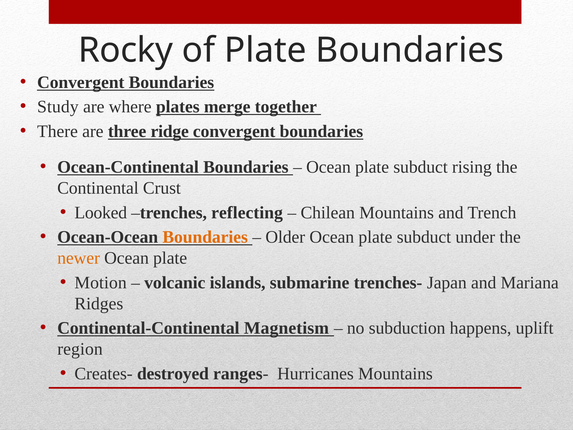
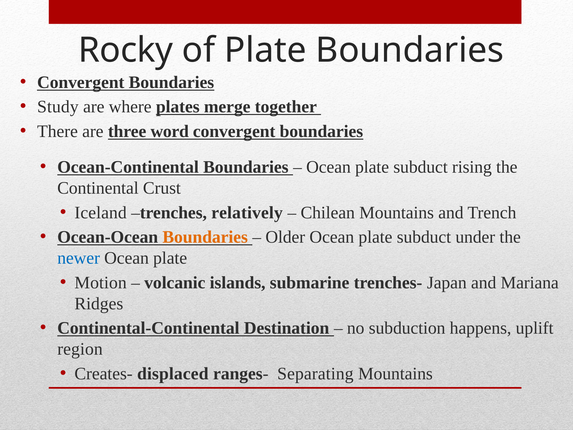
ridge: ridge -> word
Looked: Looked -> Iceland
reflecting: reflecting -> relatively
newer colour: orange -> blue
Magnetism: Magnetism -> Destination
destroyed: destroyed -> displaced
Hurricanes: Hurricanes -> Separating
